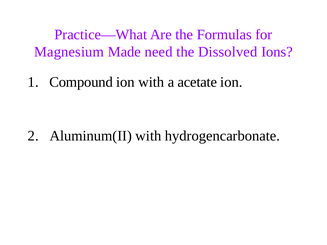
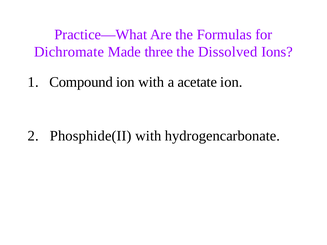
Magnesium: Magnesium -> Dichromate
need: need -> three
Aluminum(II: Aluminum(II -> Phosphide(II
